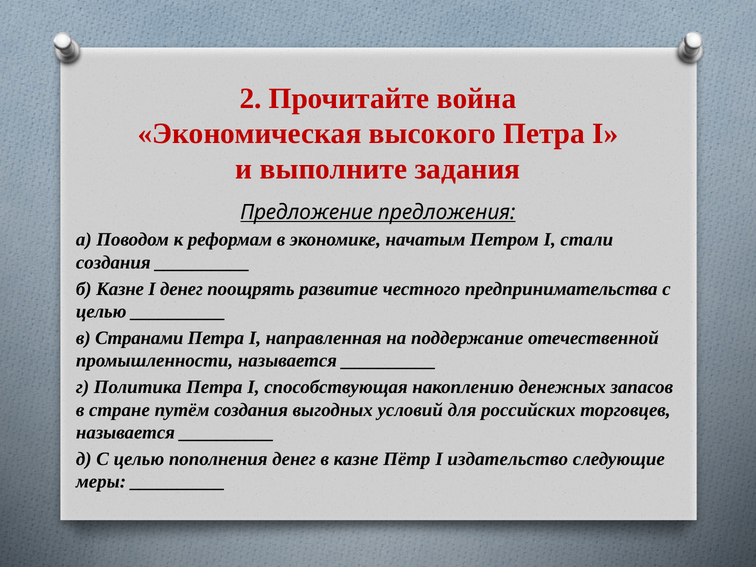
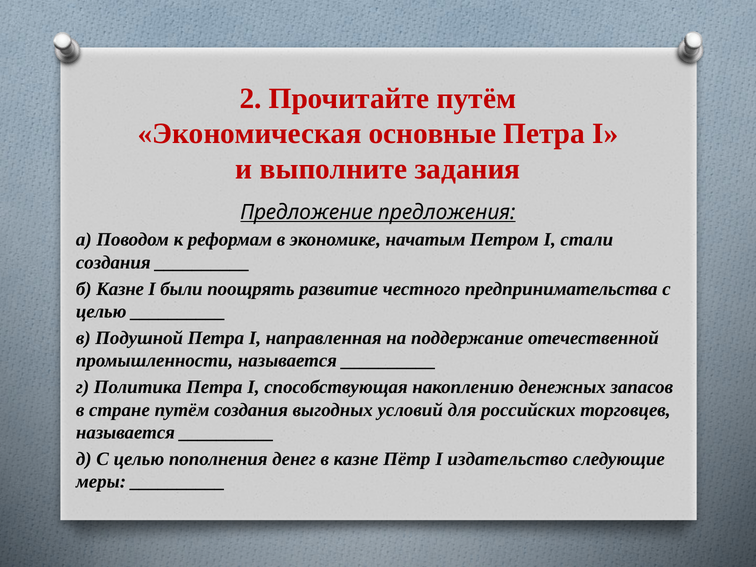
Прочитайте война: война -> путём
высокого: высокого -> основные
I денег: денег -> были
Странами: Странами -> Подушной
